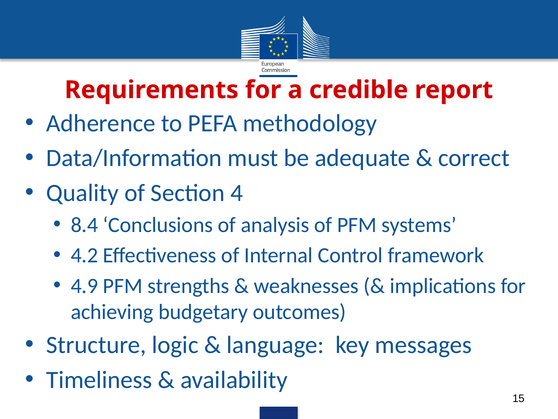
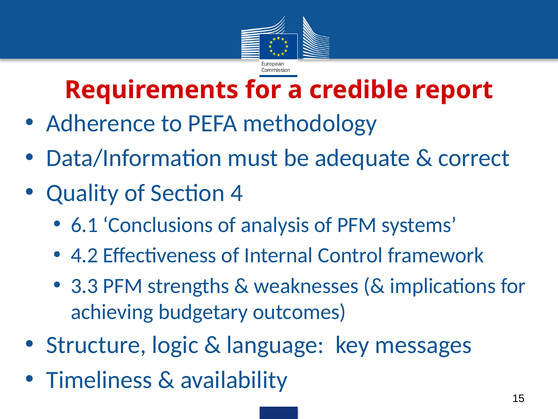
8.4: 8.4 -> 6.1
4.9: 4.9 -> 3.3
